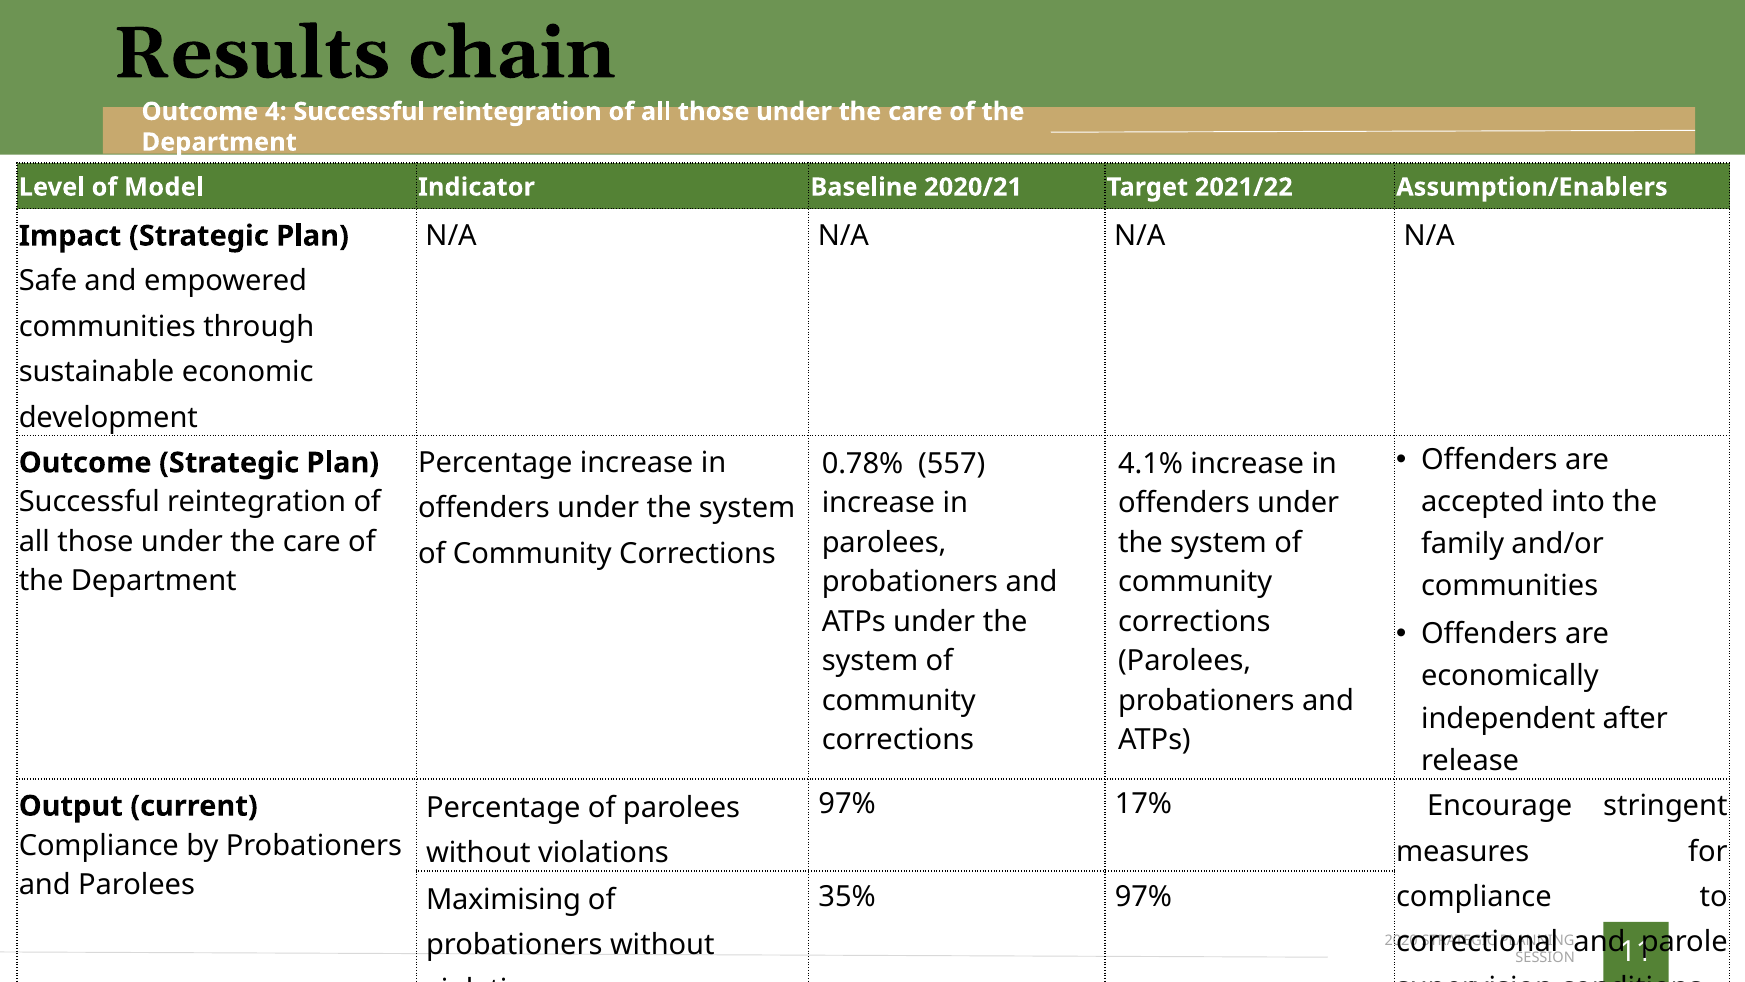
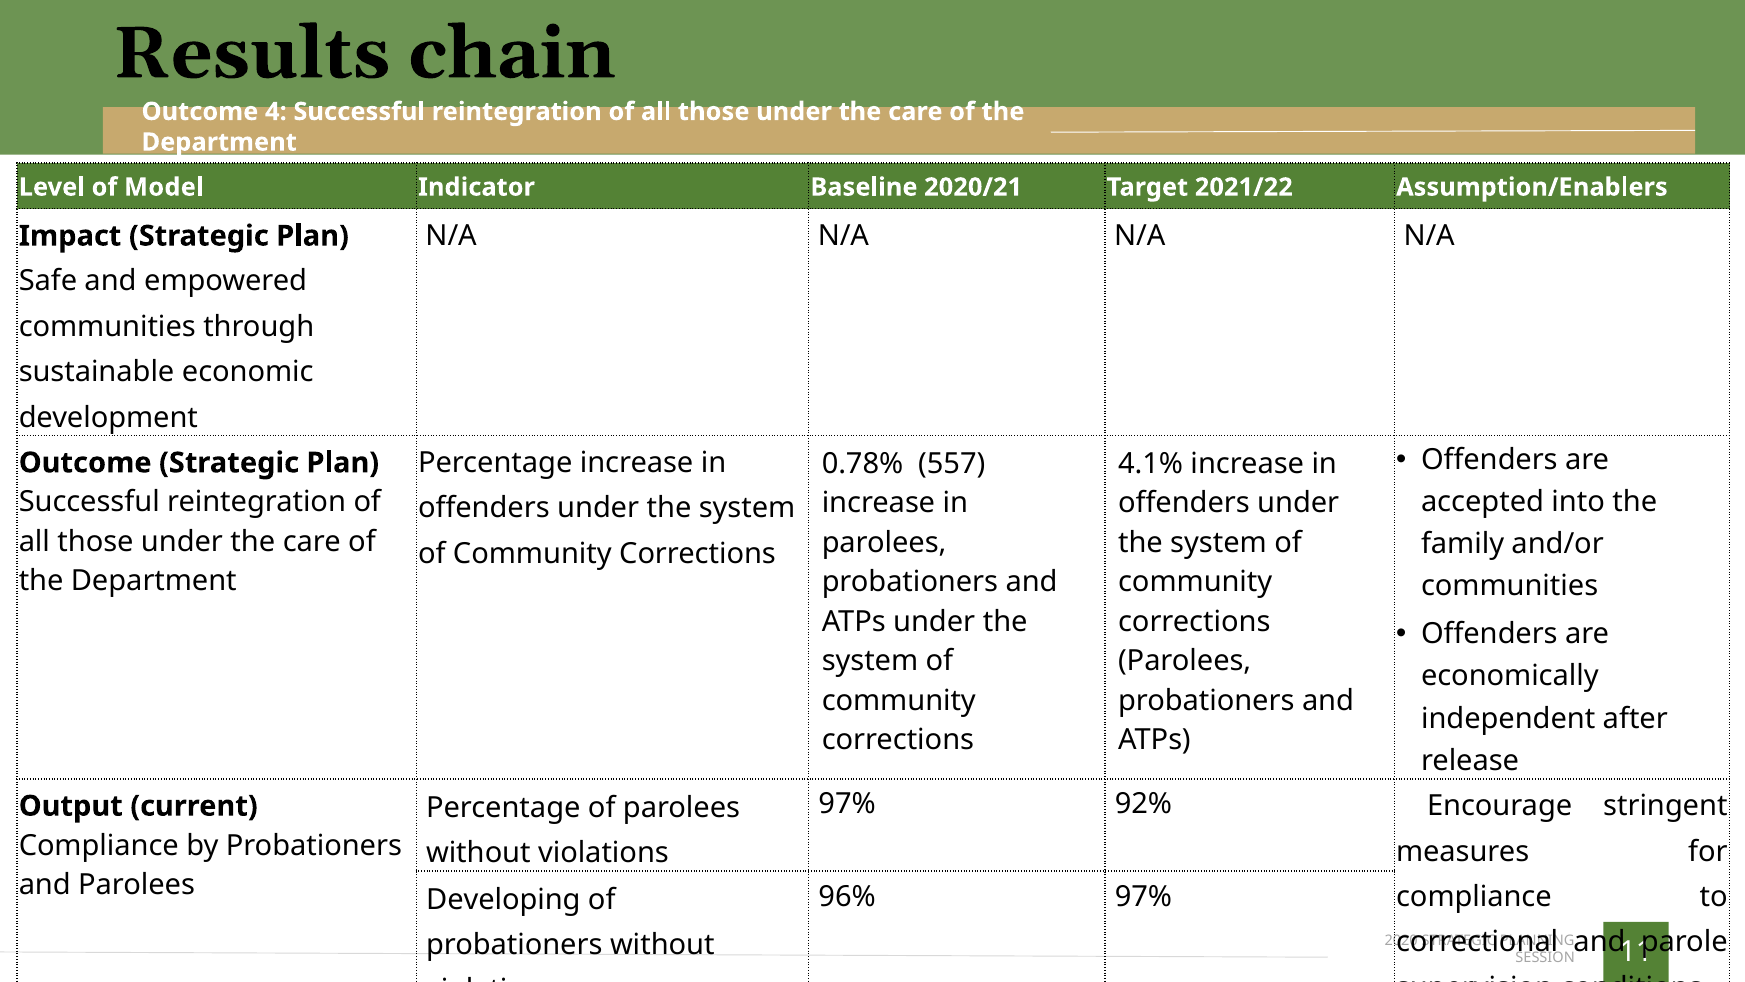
17%: 17% -> 92%
35%: 35% -> 96%
Maximising: Maximising -> Developing
